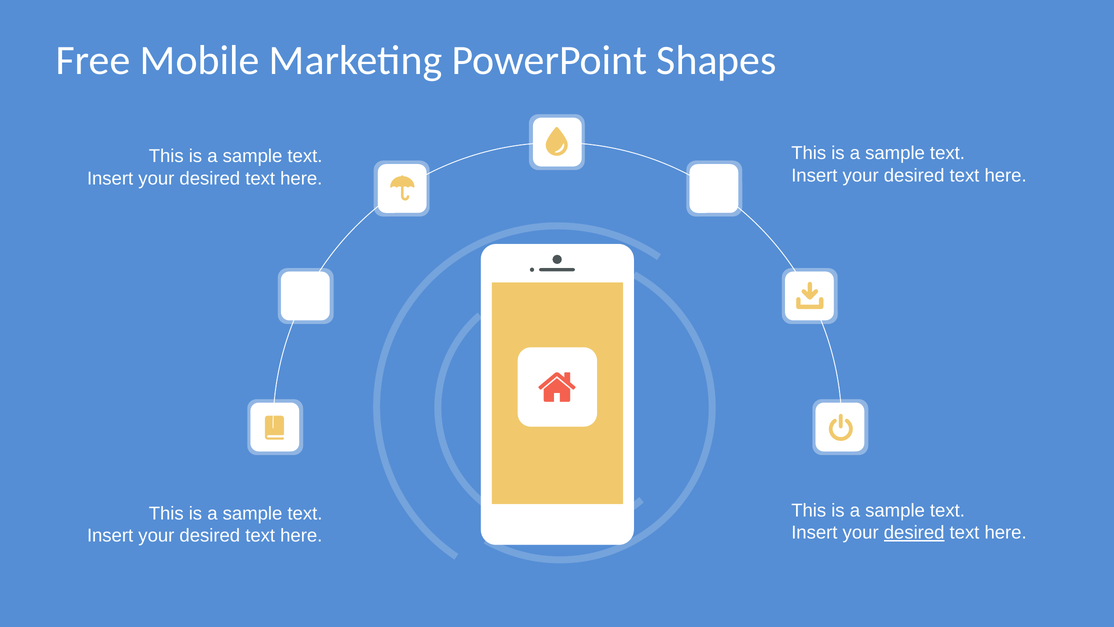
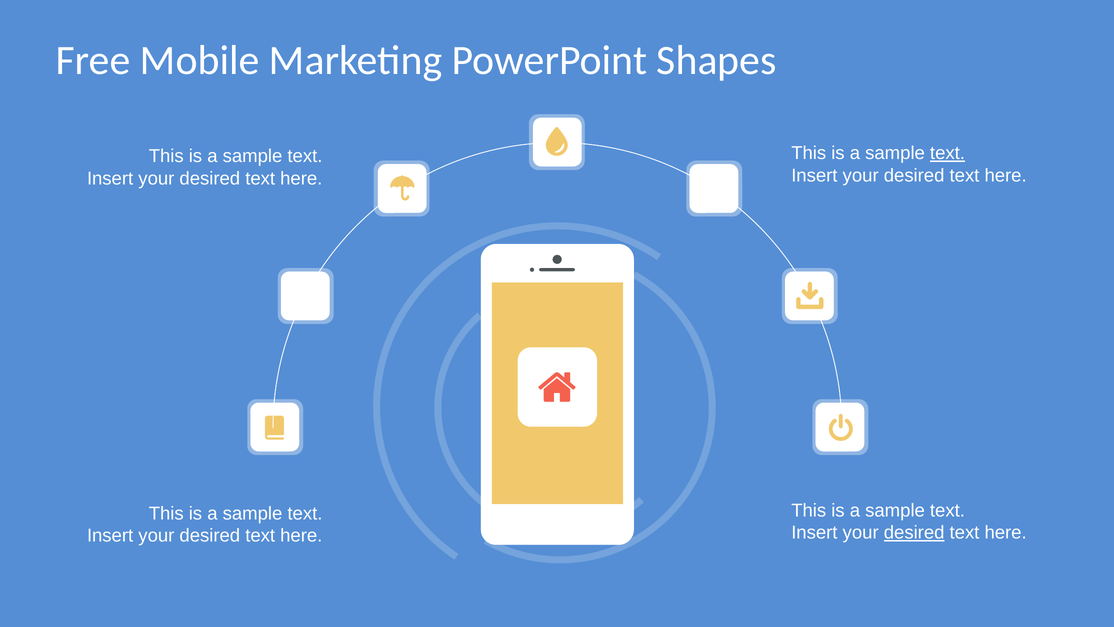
text at (947, 153) underline: none -> present
